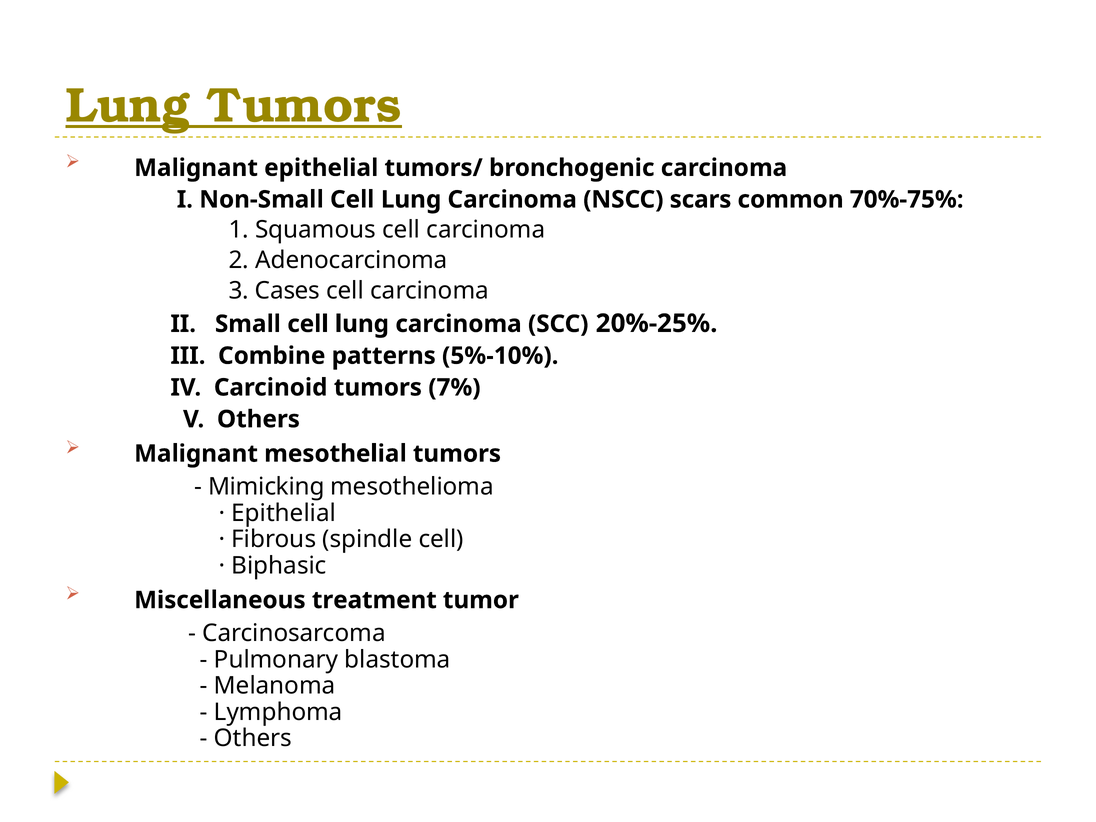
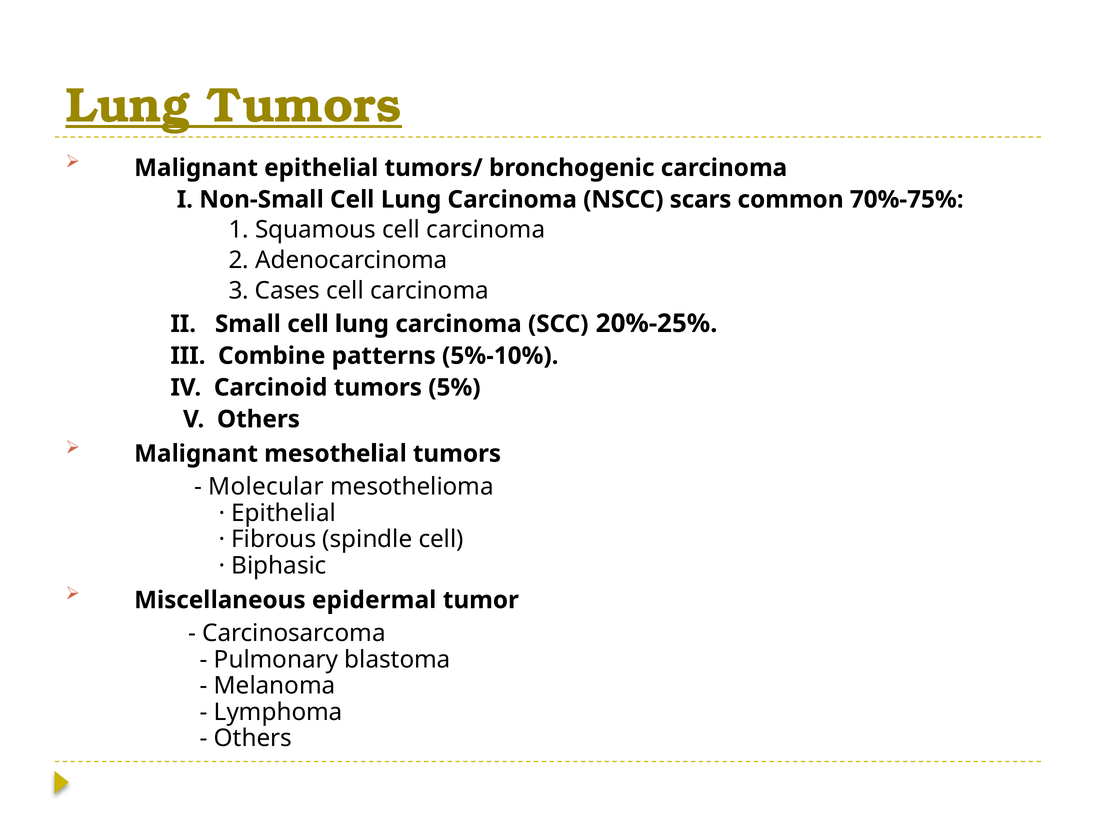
7%: 7% -> 5%
Mimicking: Mimicking -> Molecular
treatment: treatment -> epidermal
